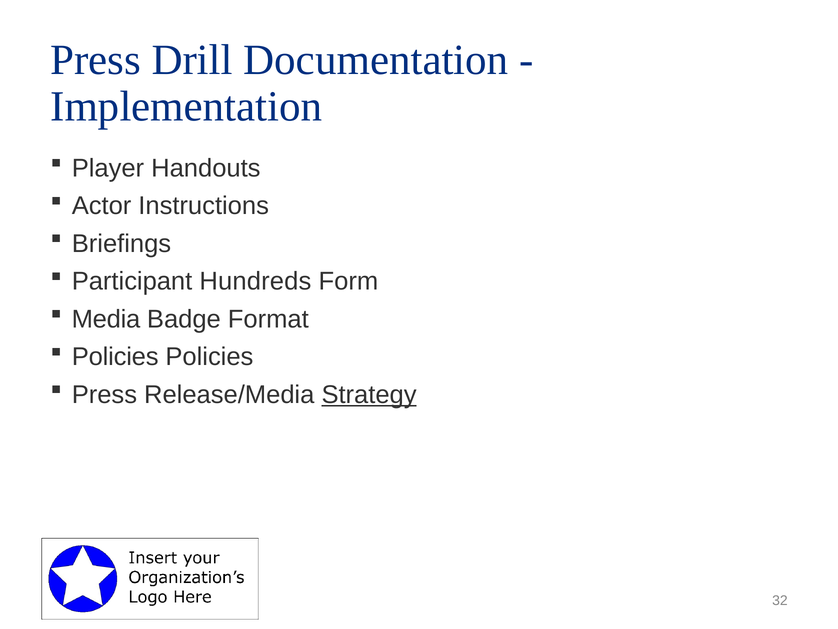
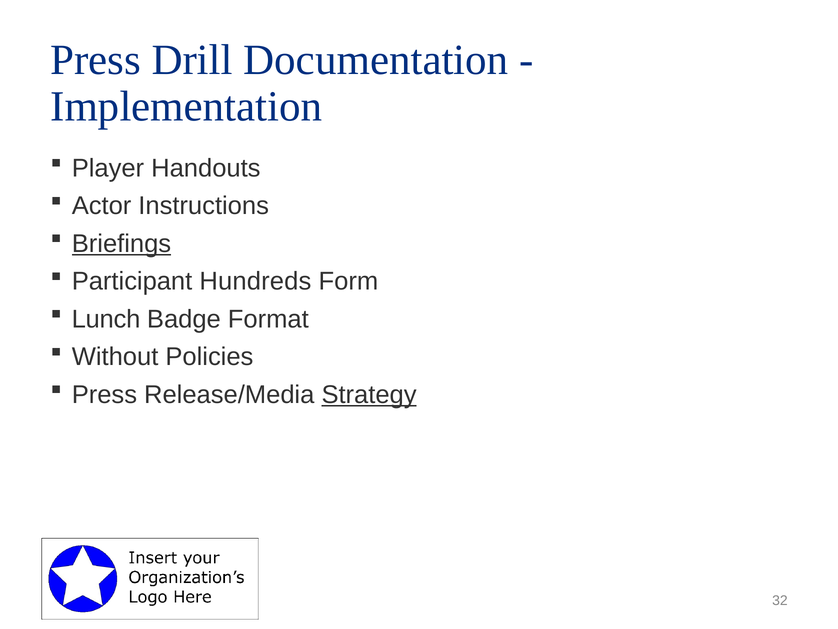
Briefings underline: none -> present
Media: Media -> Lunch
Policies at (115, 357): Policies -> Without
